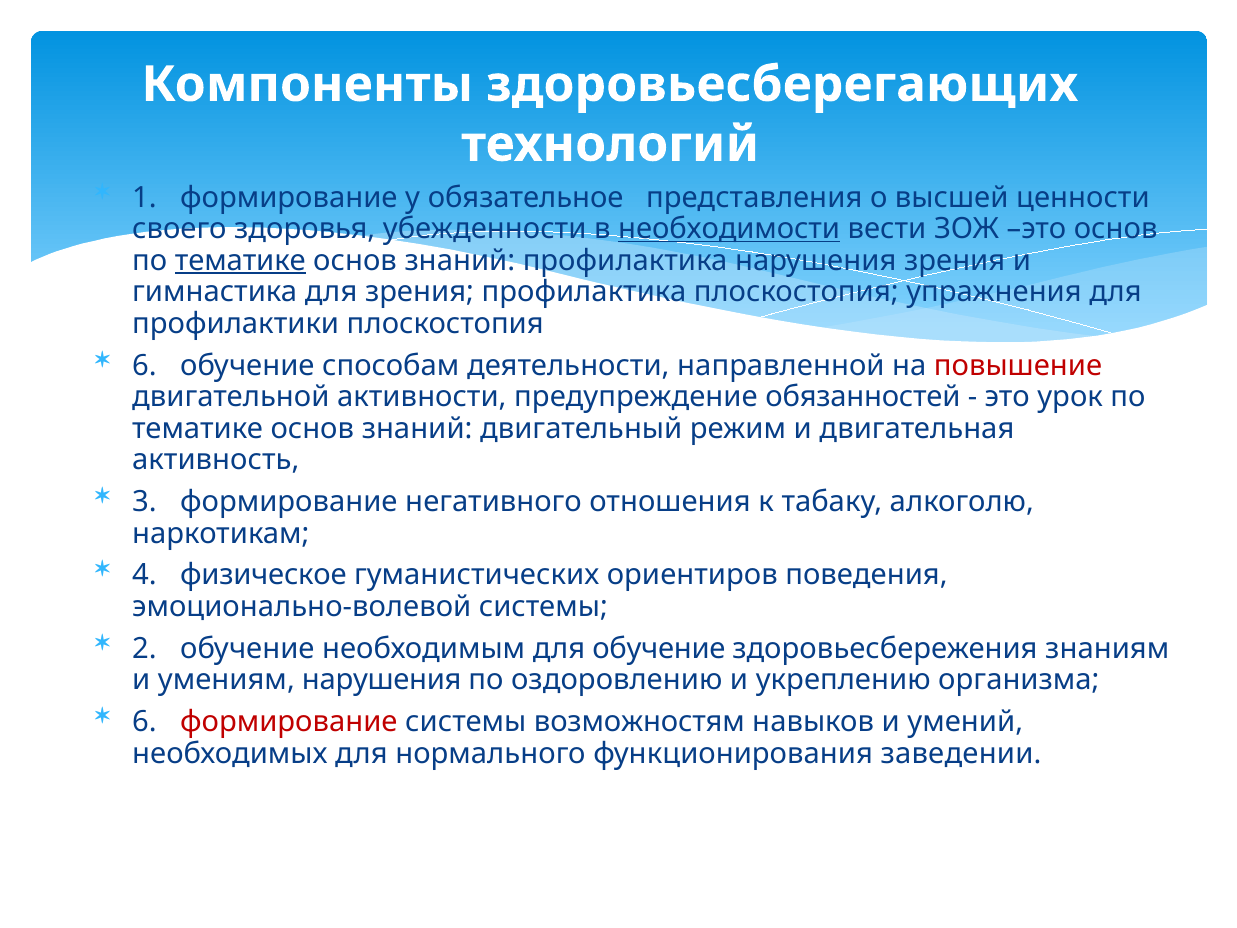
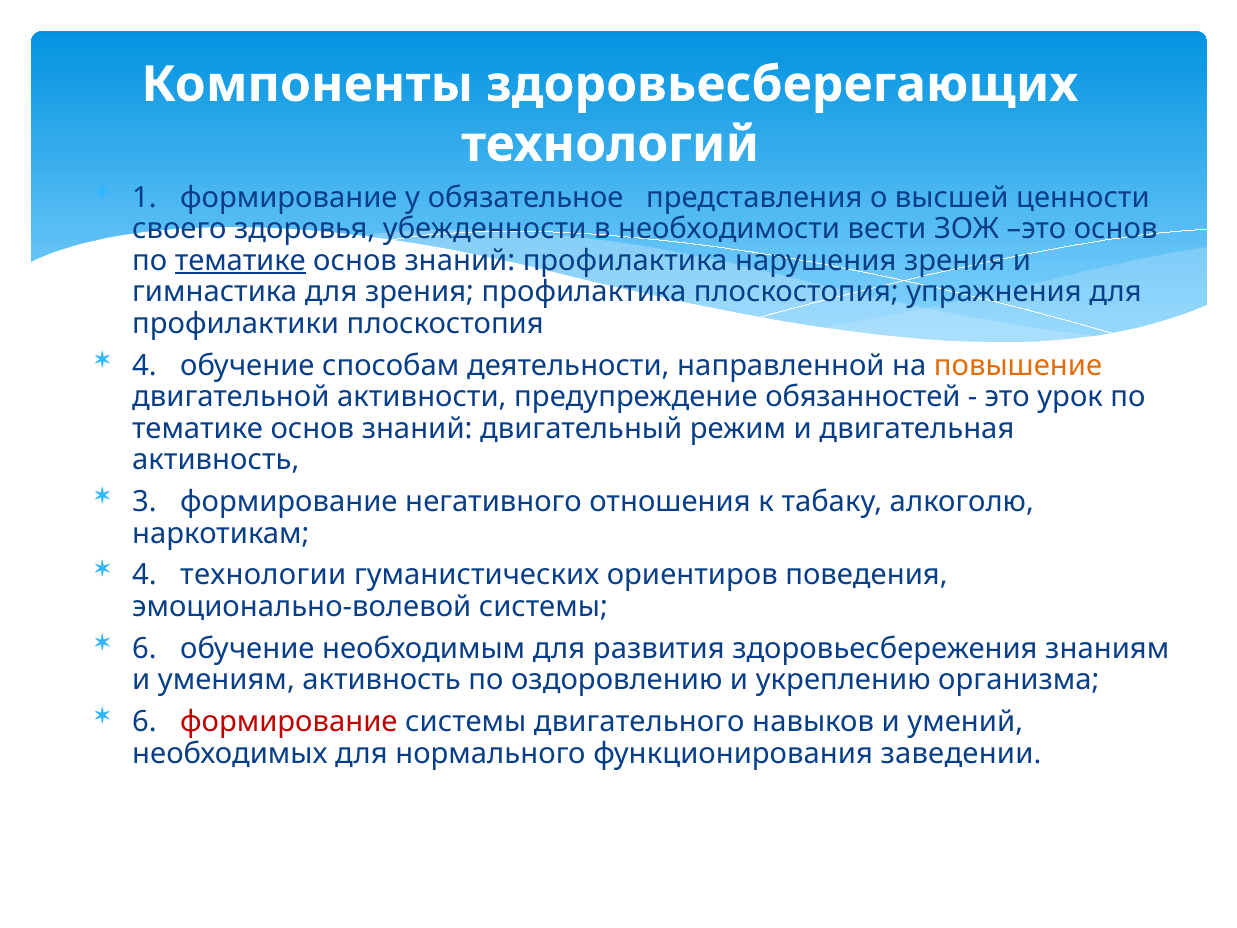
необходимости underline: present -> none
6 at (144, 365): 6 -> 4
повышение colour: red -> orange
физическое: физическое -> технологии
2 at (144, 648): 2 -> 6
для обучение: обучение -> развития
умениям нарушения: нарушения -> активность
возможностям: возможностям -> двигательного
